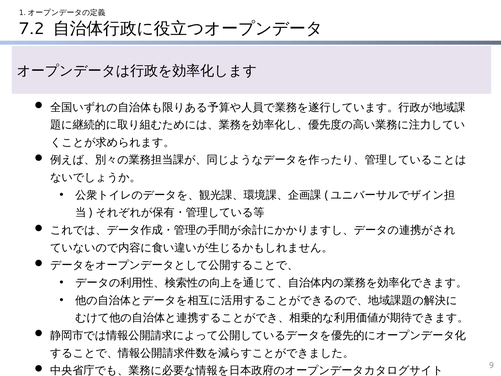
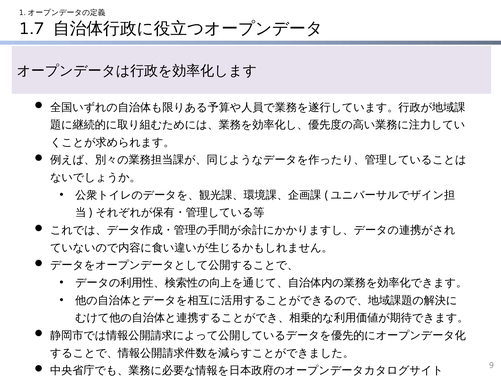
7.2: 7.2 -> 1.7
